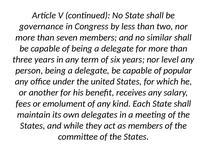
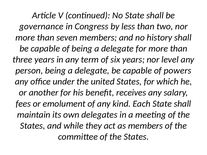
similar: similar -> history
popular: popular -> powers
